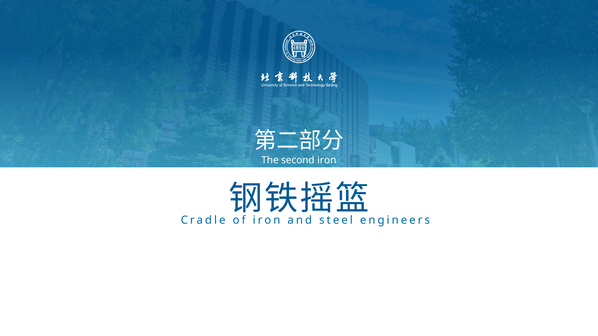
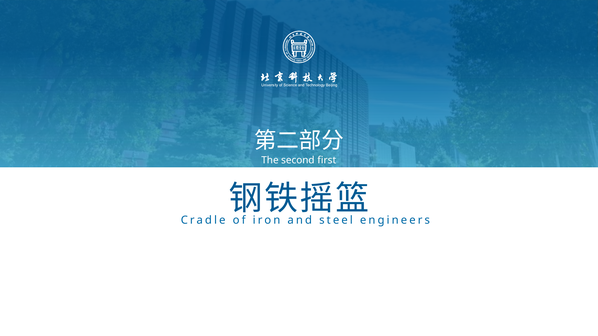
second iron: iron -> first
